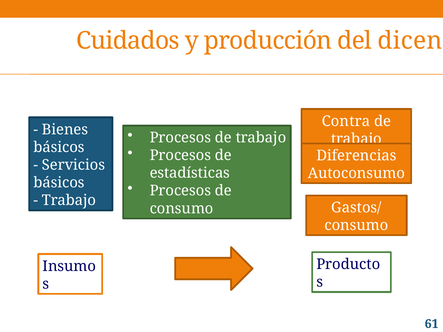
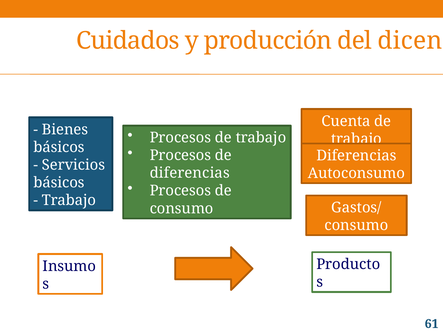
Contra: Contra -> Cuenta
estadísticas at (190, 173): estadísticas -> diferencias
